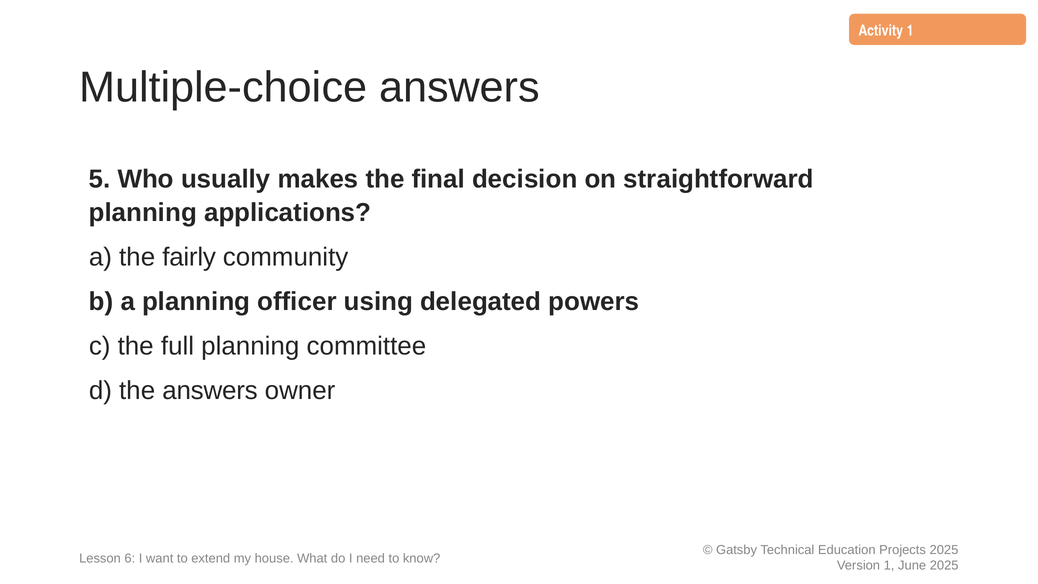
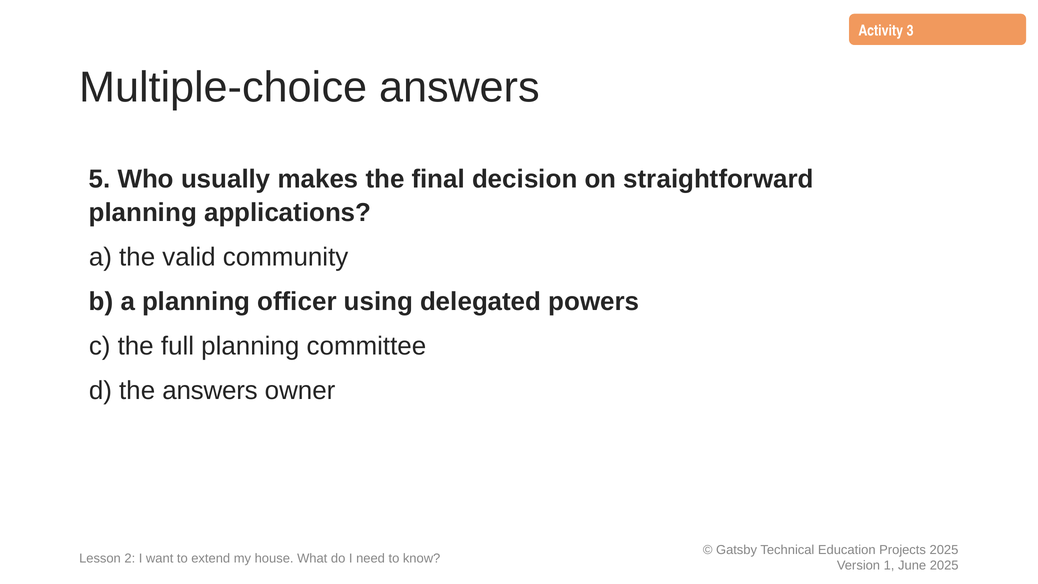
Activity 1: 1 -> 3
fairly: fairly -> valid
6: 6 -> 2
